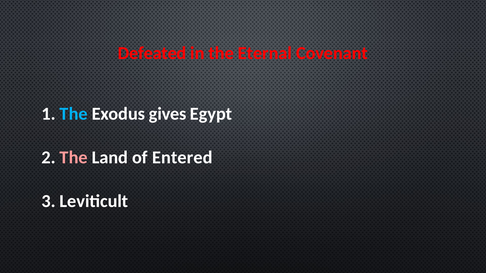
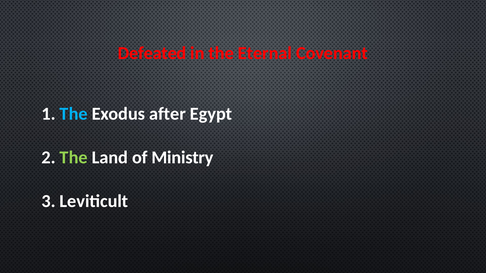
gives: gives -> after
The at (74, 158) colour: pink -> light green
Entered: Entered -> Ministry
